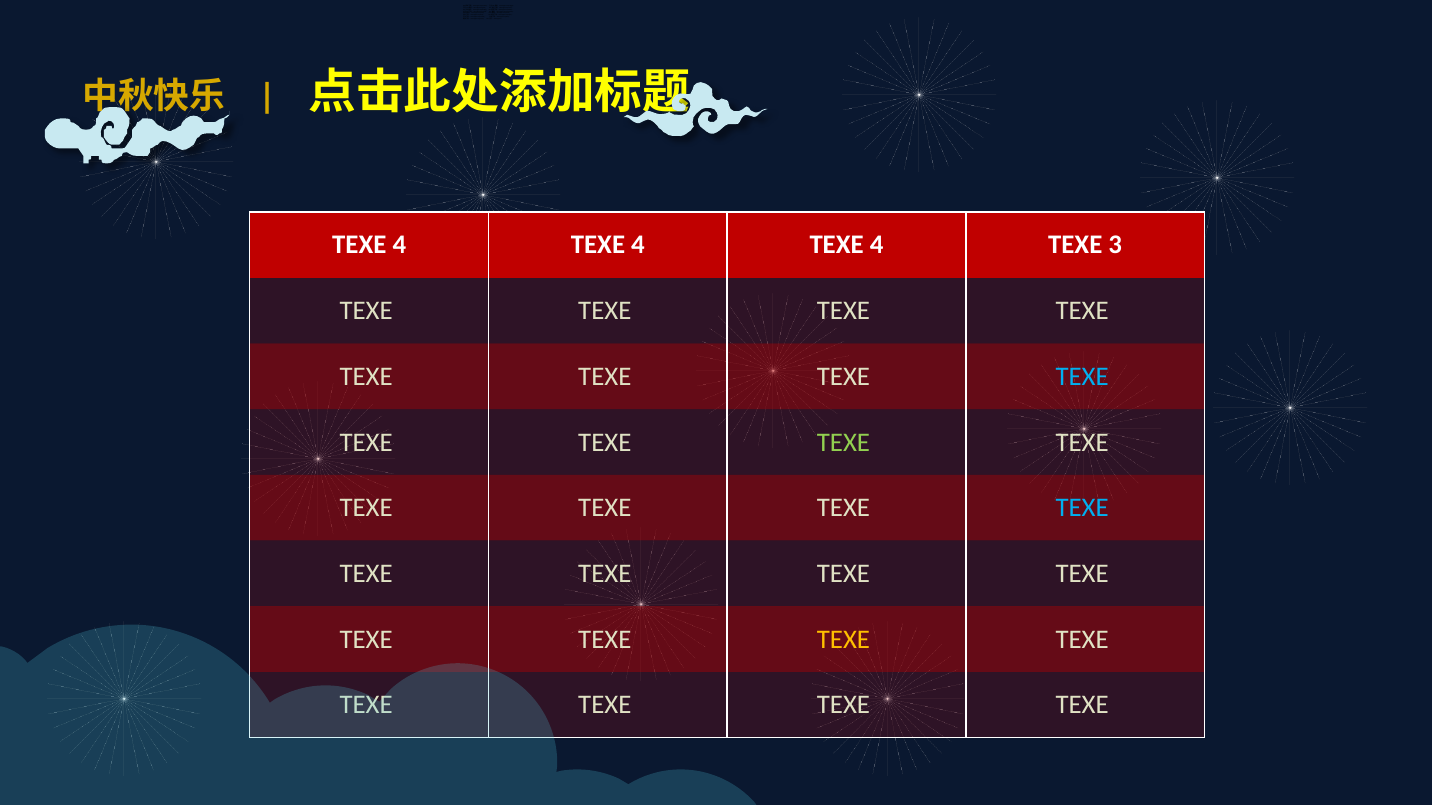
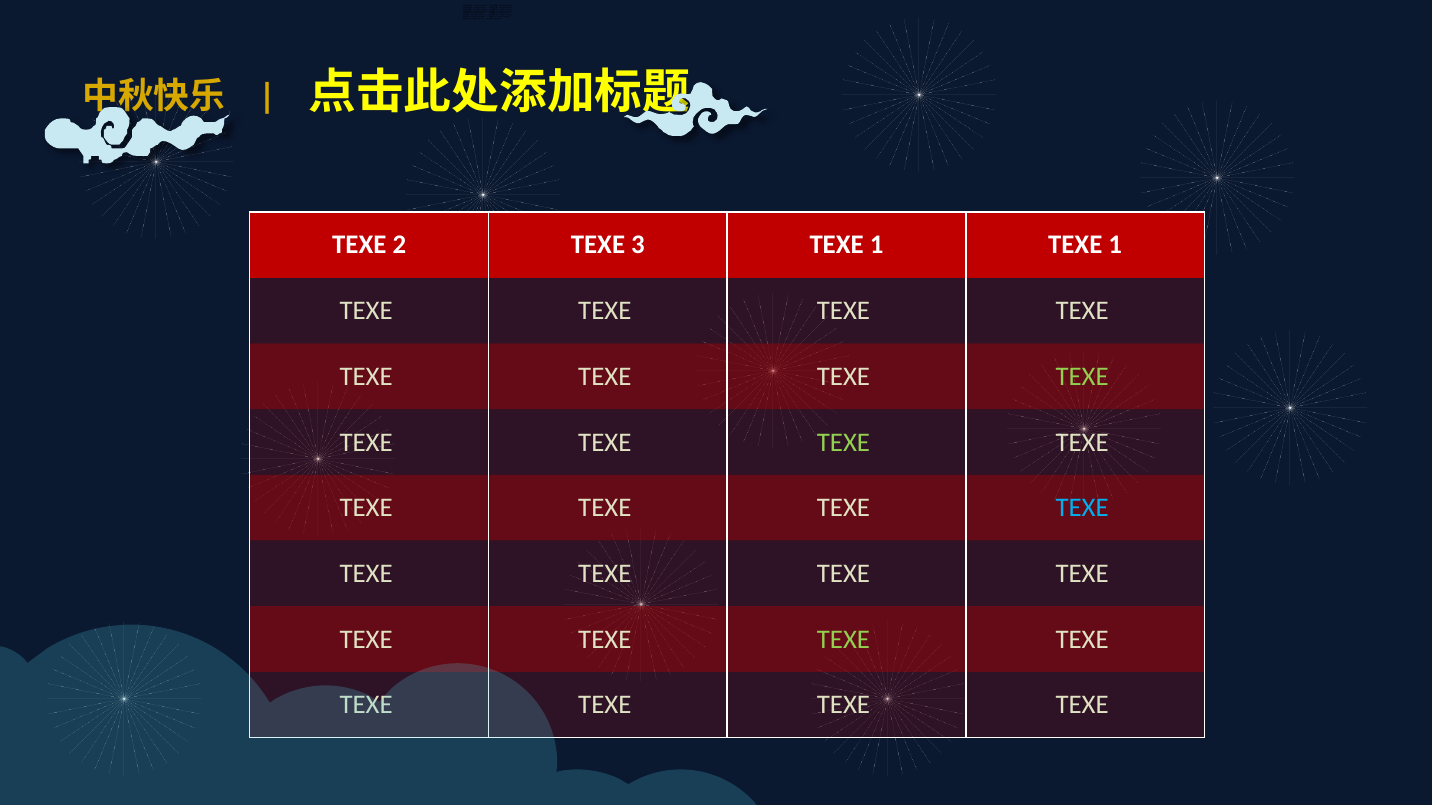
4 at (399, 245): 4 -> 2
4 at (638, 245): 4 -> 3
4 at (877, 245): 4 -> 1
3 at (1115, 245): 3 -> 1
TEXE at (1082, 377) colour: light blue -> light green
TEXE at (843, 640) colour: yellow -> light green
